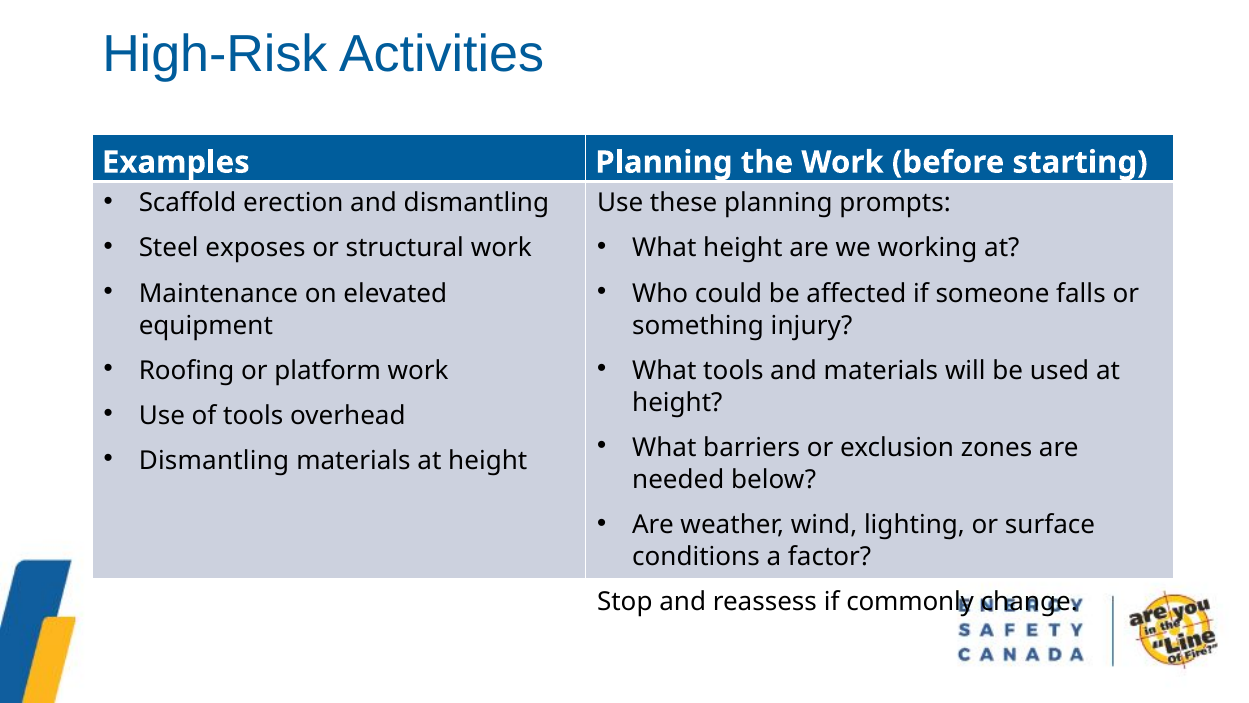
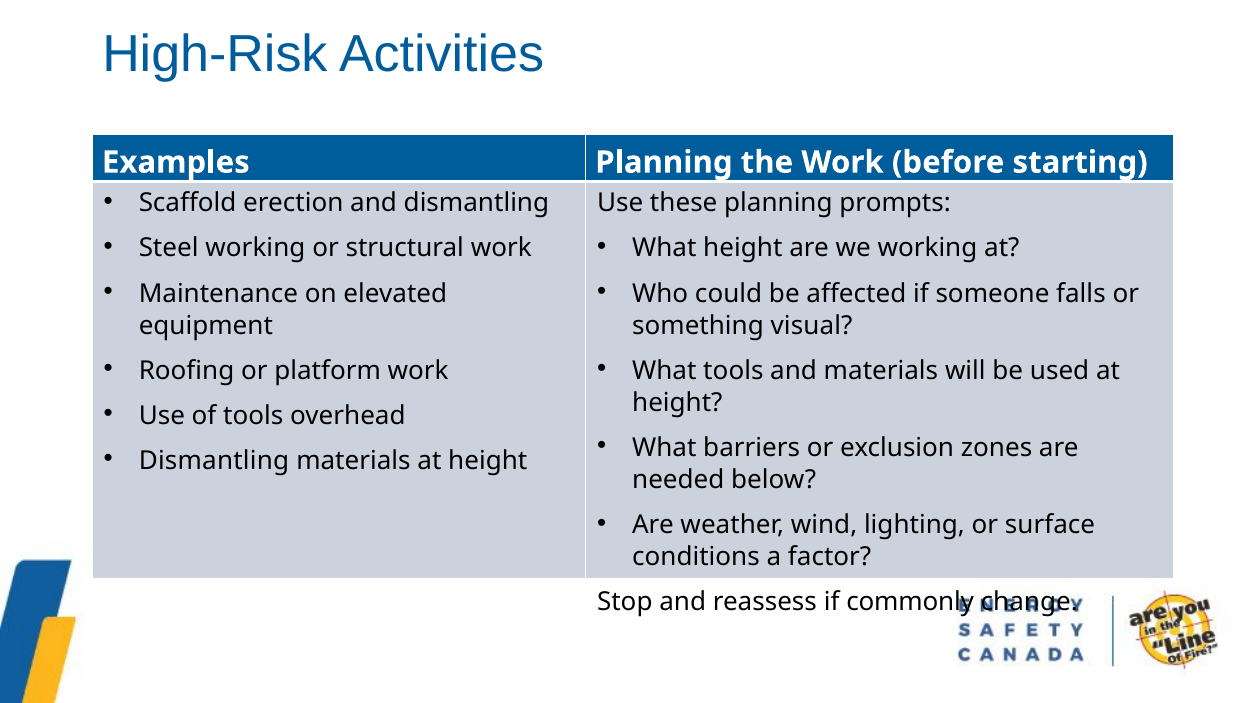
Steel exposes: exposes -> working
injury: injury -> visual
